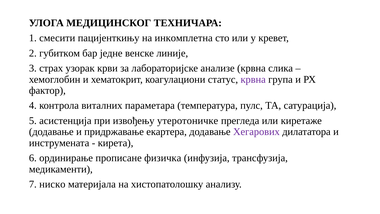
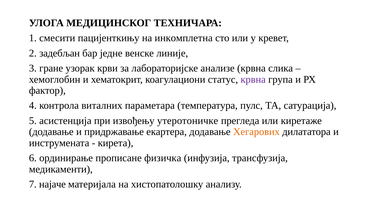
губитком: губитком -> задебљан
страх: страх -> гране
Хегарових colour: purple -> orange
ниско: ниско -> најаче
